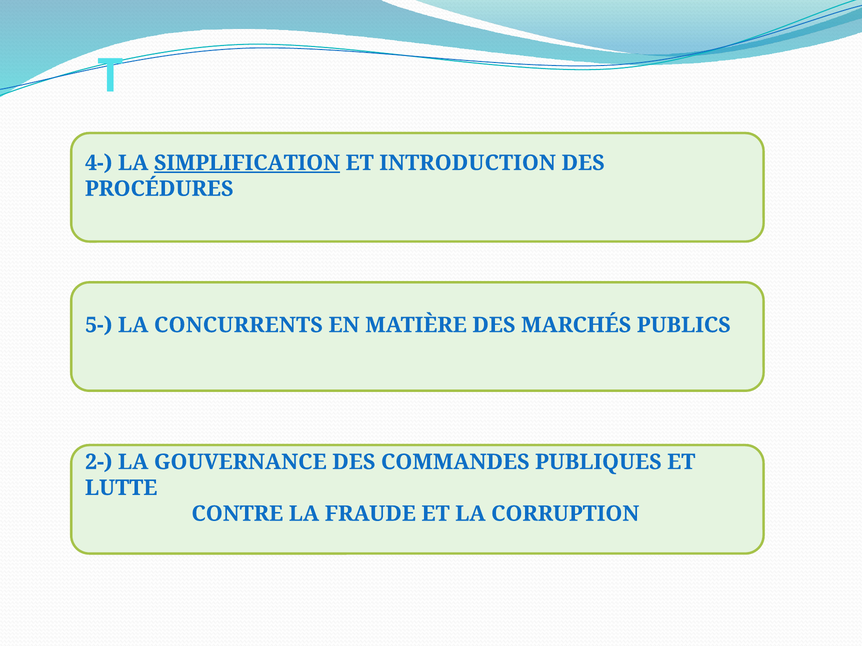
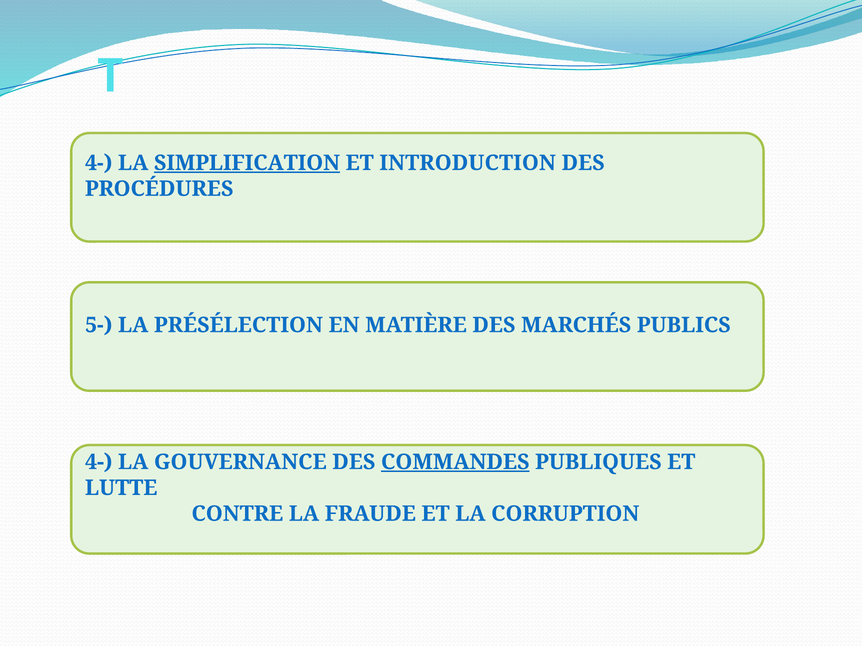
CONCURRENTS: CONCURRENTS -> PRÉSÉLECTION
2- at (99, 462): 2- -> 4-
COMMANDES underline: none -> present
